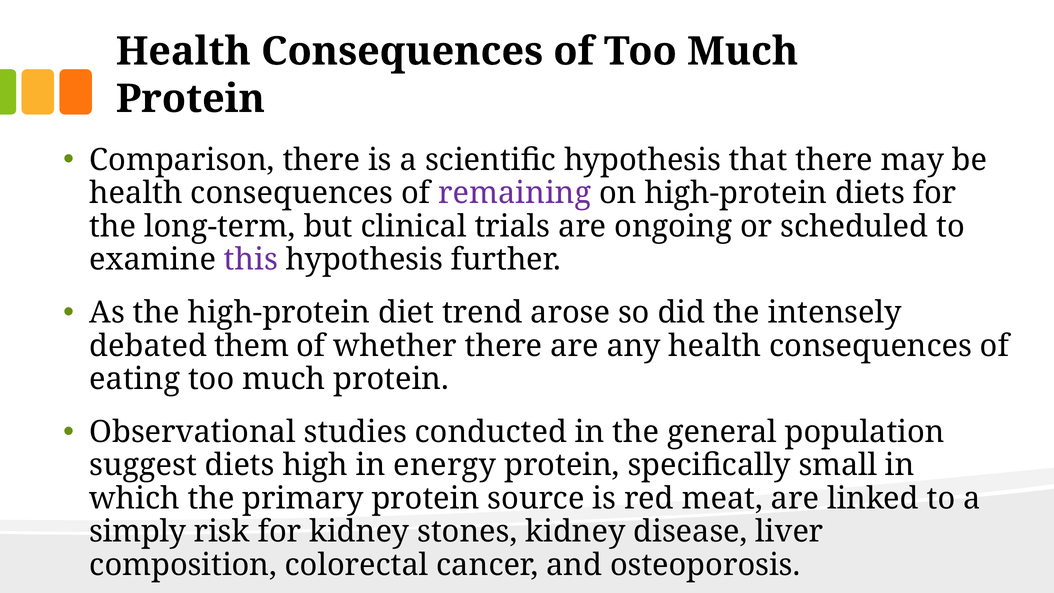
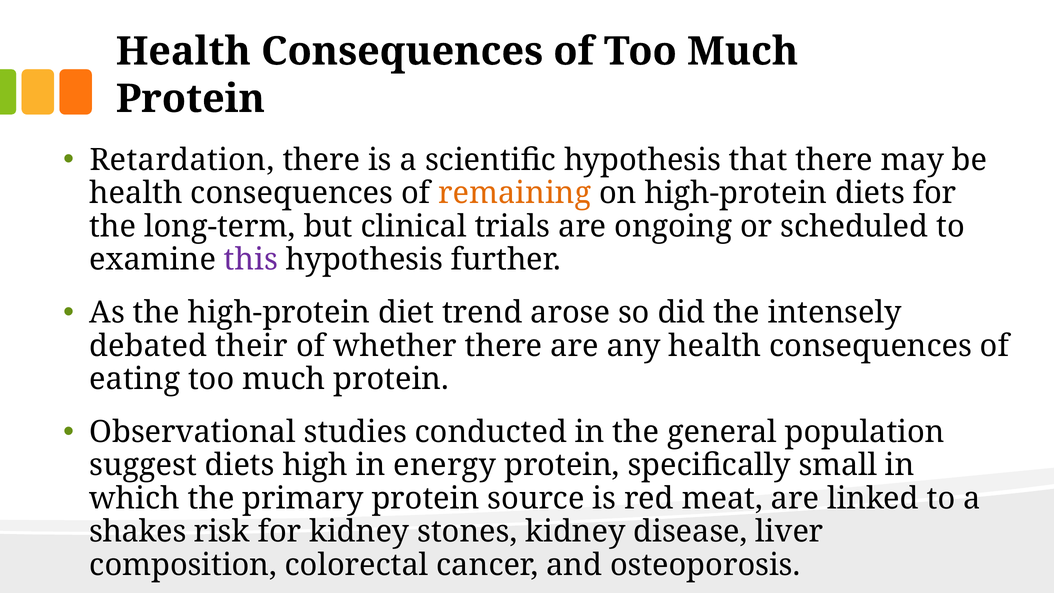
Comparison: Comparison -> Retardation
remaining colour: purple -> orange
them: them -> their
simply: simply -> shakes
